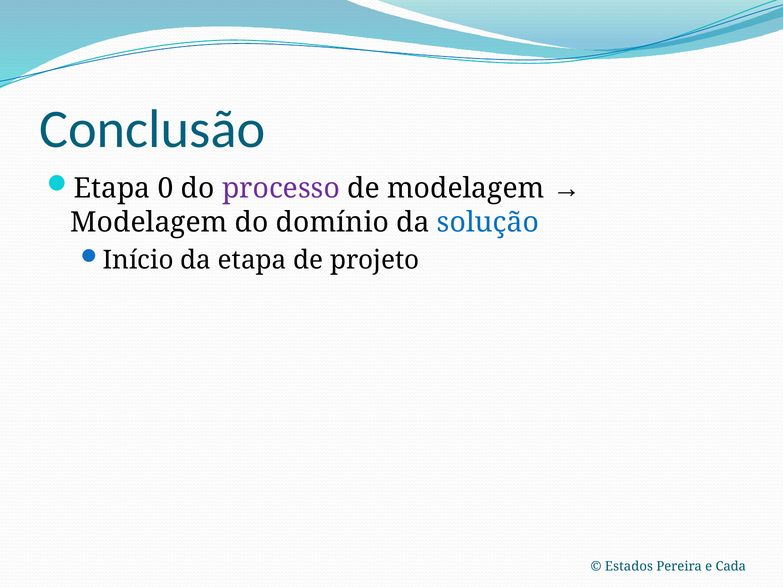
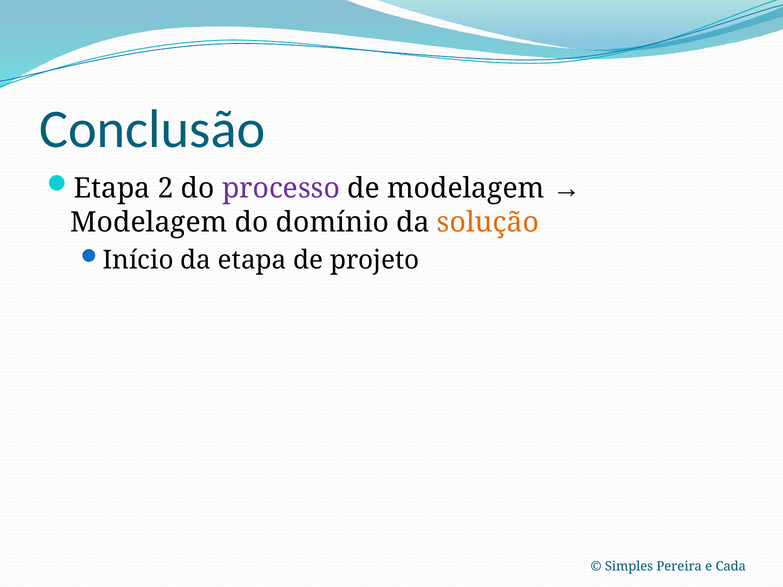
0: 0 -> 2
solução colour: blue -> orange
Estados: Estados -> Simples
